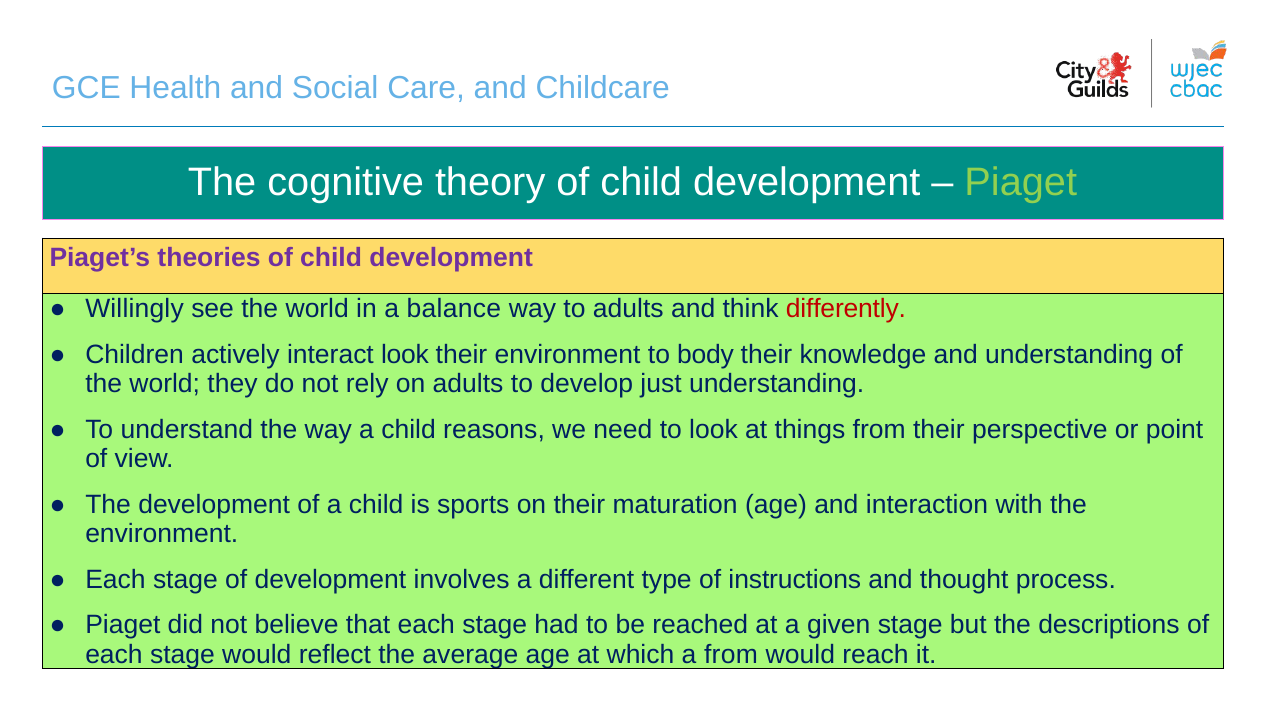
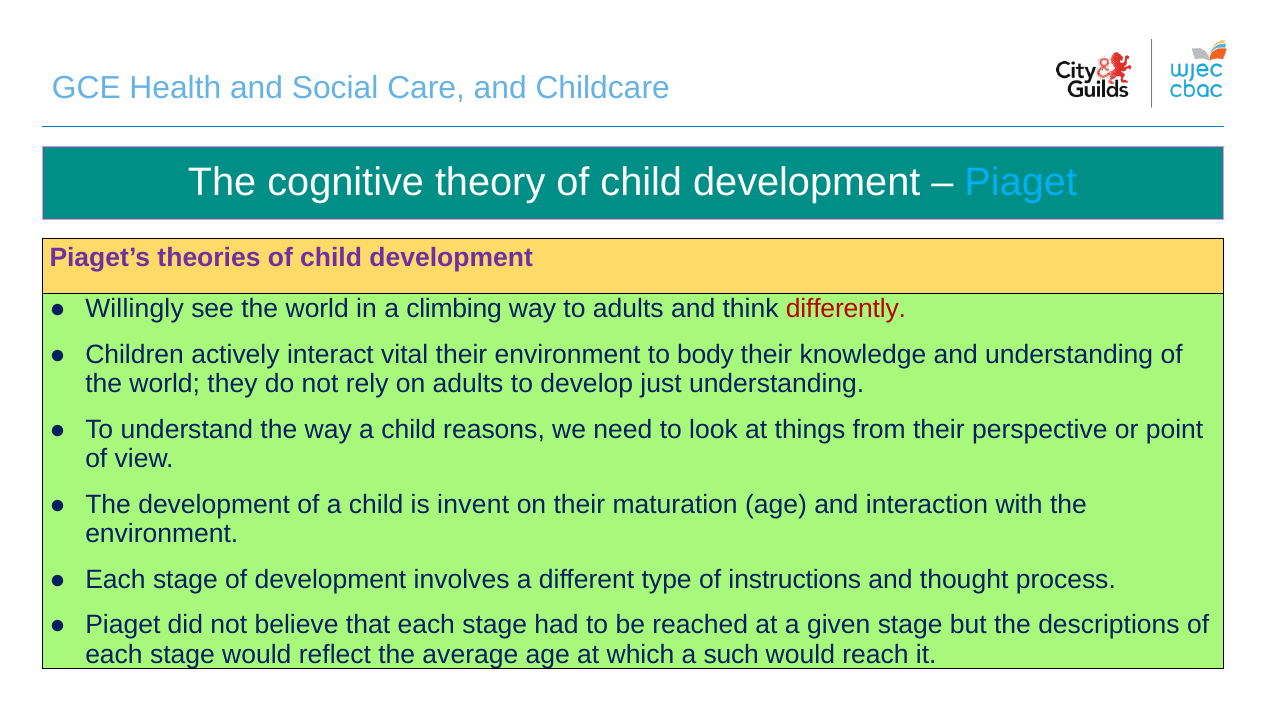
Piaget at (1021, 183) colour: light green -> light blue
balance: balance -> climbing
interact look: look -> vital
sports: sports -> invent
a from: from -> such
